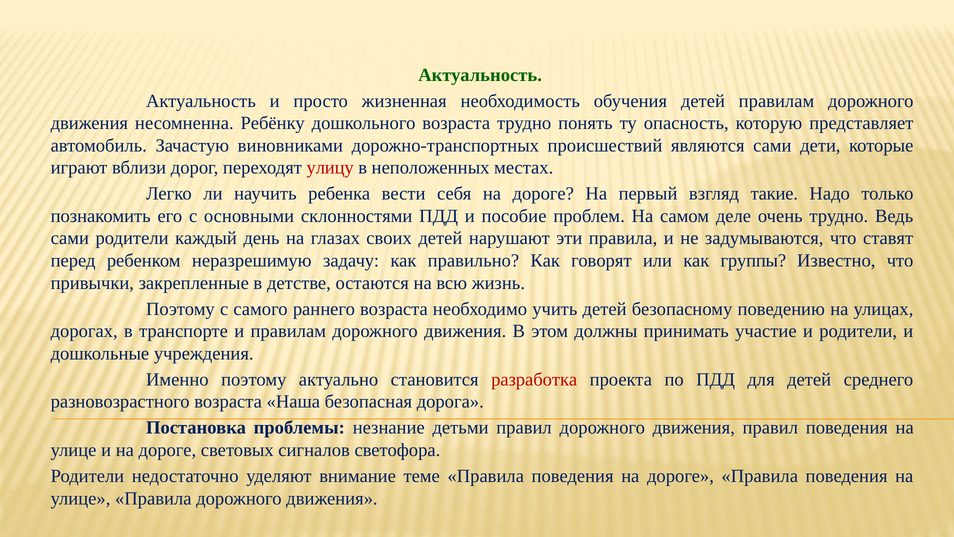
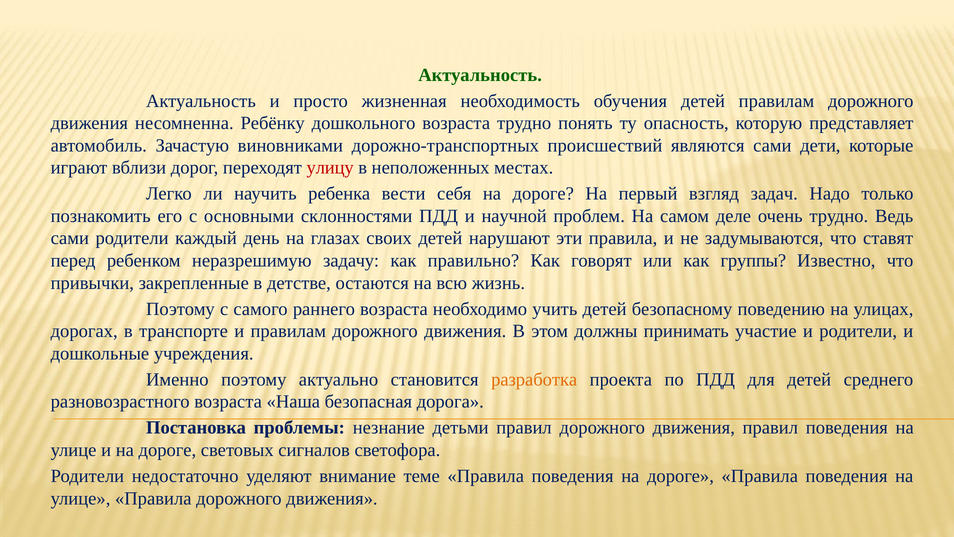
такие: такие -> задач
пособие: пособие -> научной
разработка colour: red -> orange
